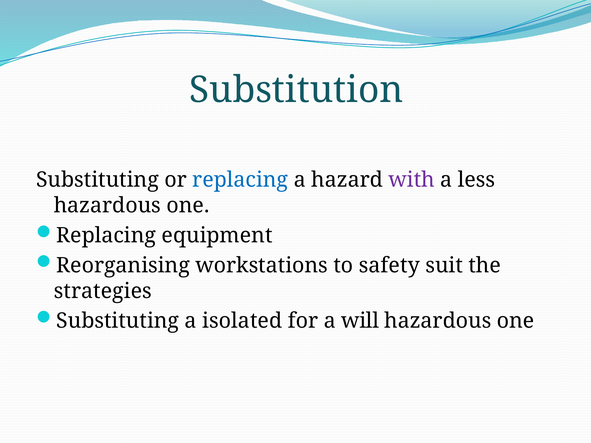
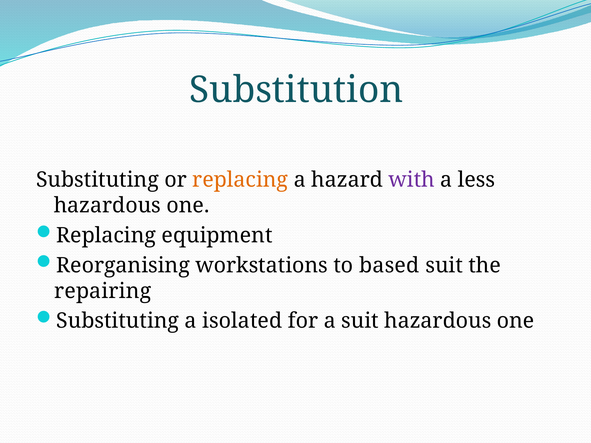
replacing at (240, 180) colour: blue -> orange
safety: safety -> based
strategies: strategies -> repairing
a will: will -> suit
